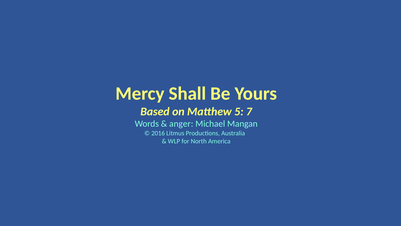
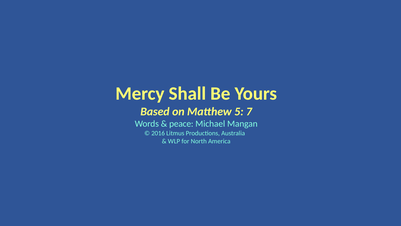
anger: anger -> peace
